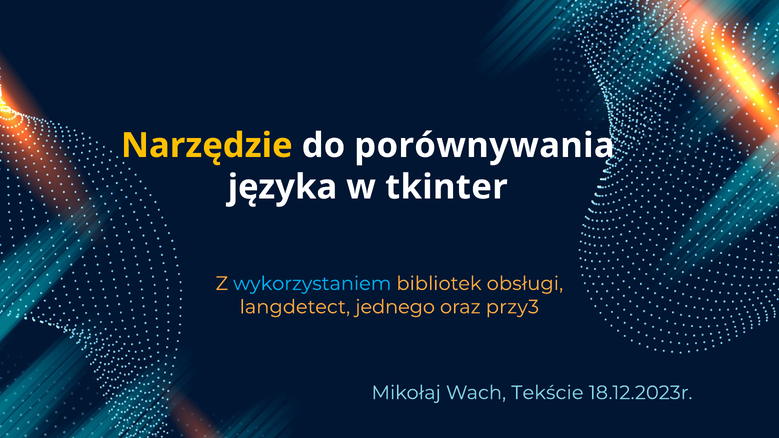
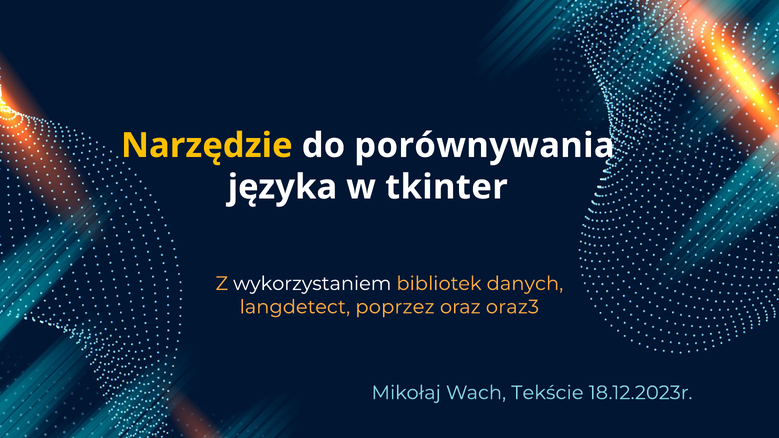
wykorzystaniem colour: light blue -> white
obsługi: obsługi -> danych
jednego: jednego -> poprzez
przy3: przy3 -> oraz3
